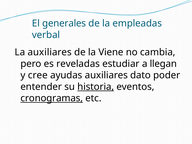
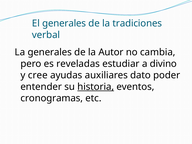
empleadas: empleadas -> tradiciones
La auxiliares: auxiliares -> generales
Viene: Viene -> Autor
llegan: llegan -> divino
cronogramas underline: present -> none
